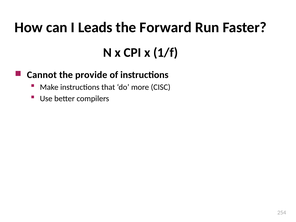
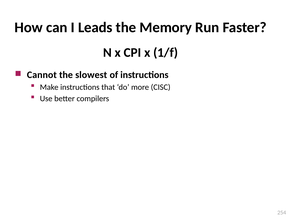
Forward: Forward -> Memory
provide: provide -> slowest
